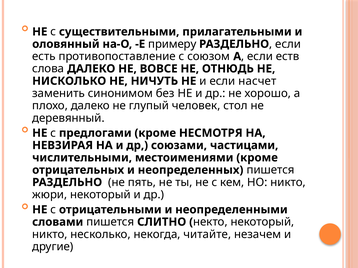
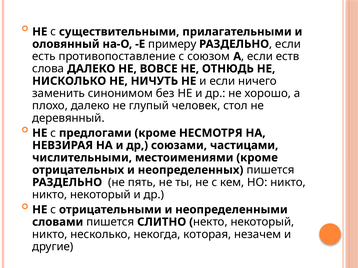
насчет: насчет -> ничего
жюри at (50, 195): жюри -> никто
читайте: читайте -> которая
